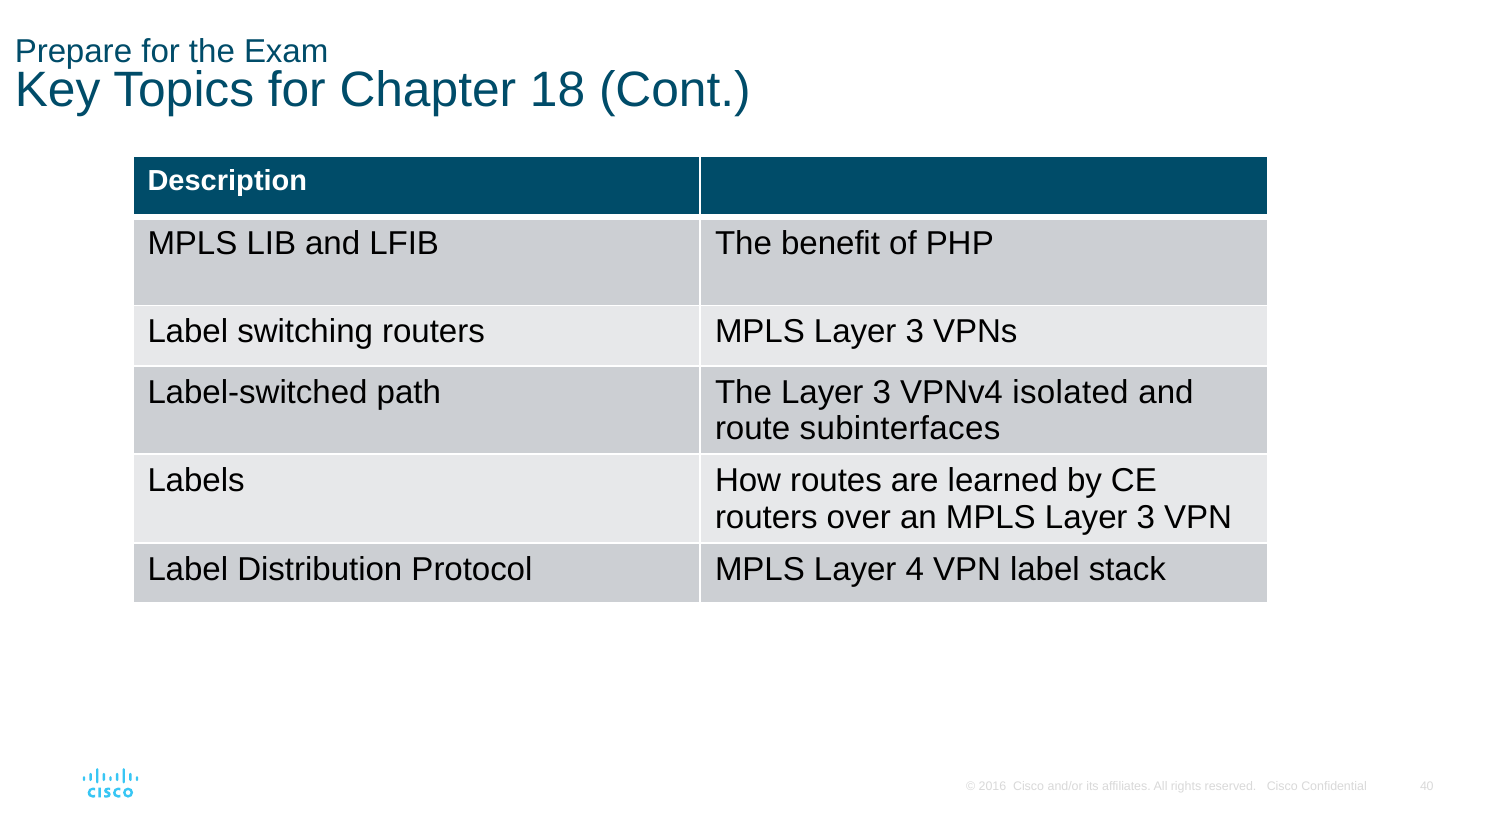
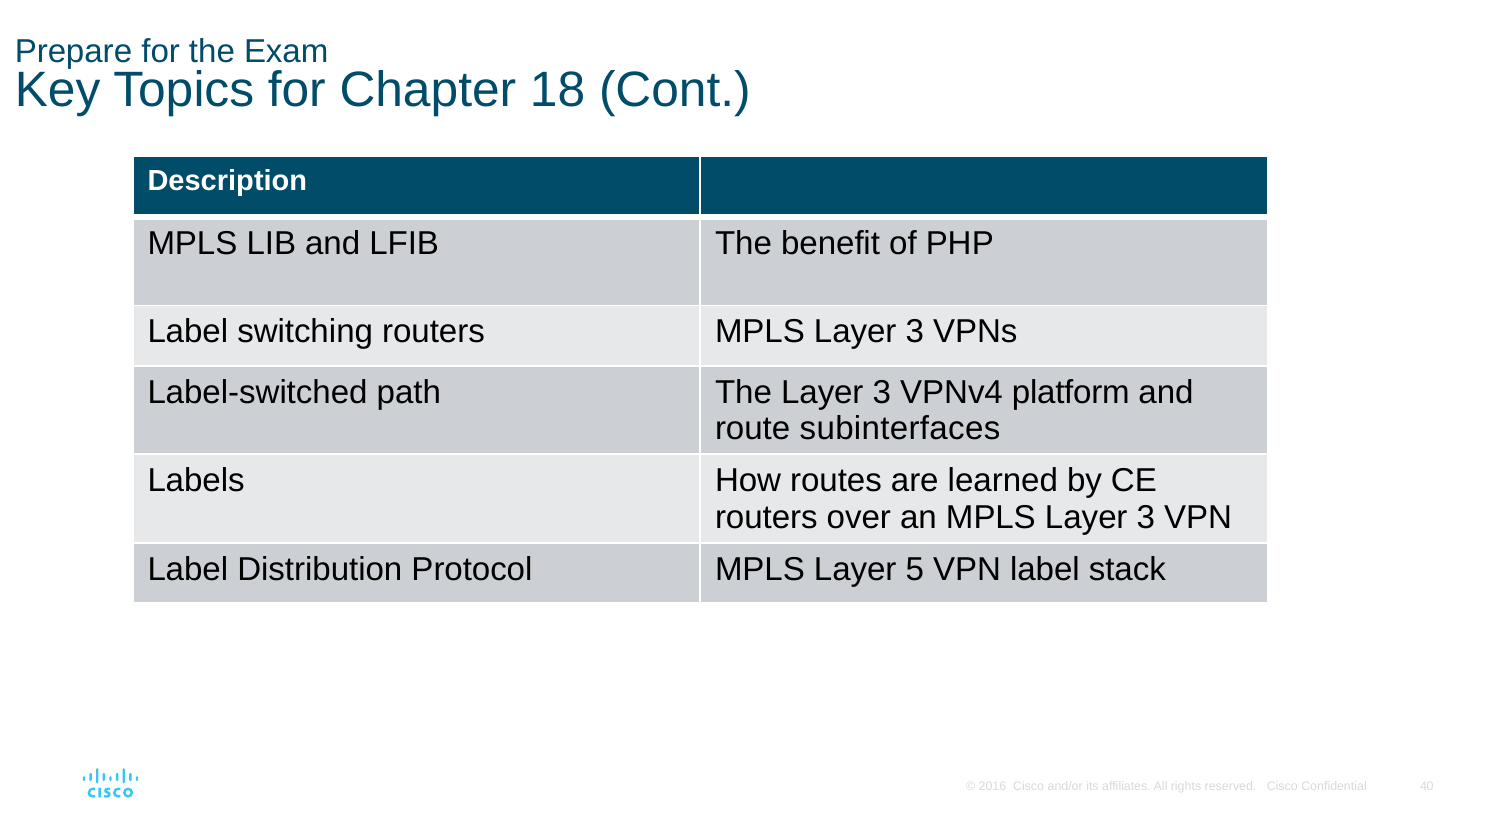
isolated: isolated -> platform
4: 4 -> 5
